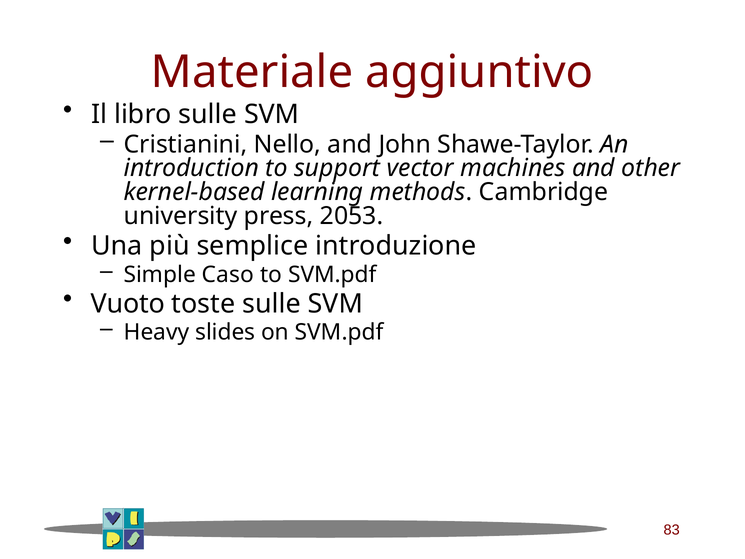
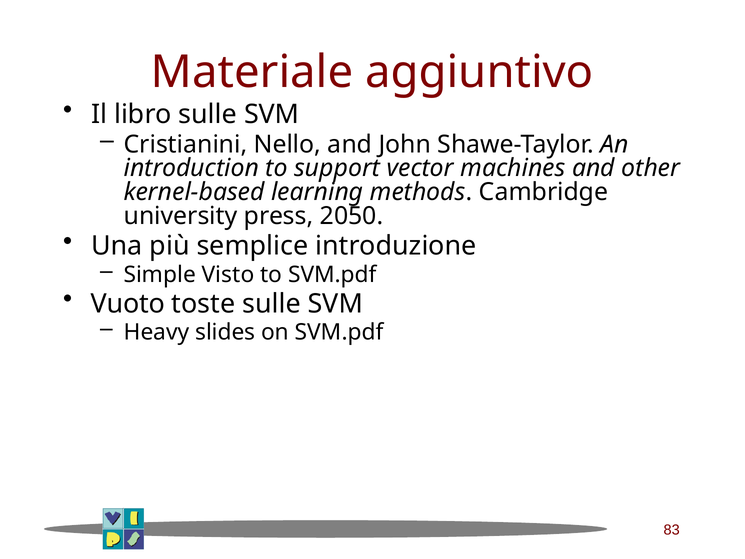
2053: 2053 -> 2050
Caso: Caso -> Visto
